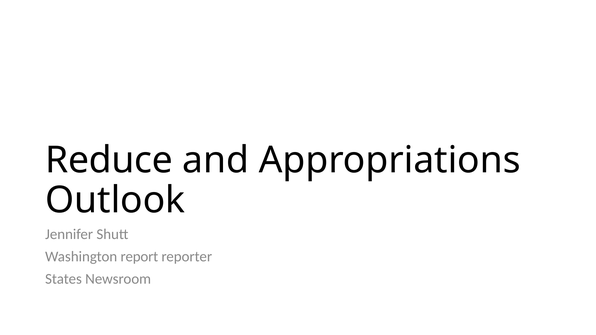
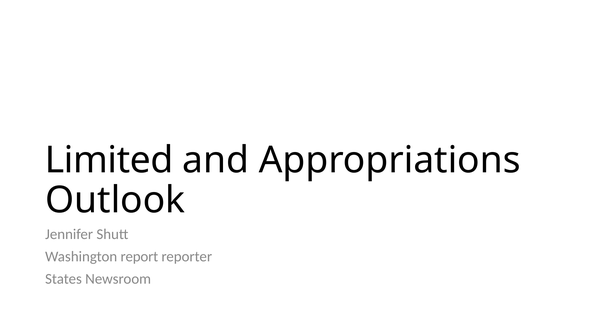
Reduce: Reduce -> Limited
